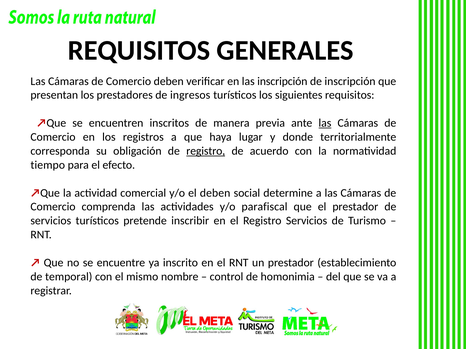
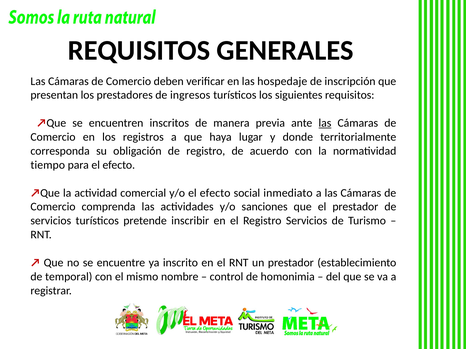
las inscripción: inscripción -> hospedaje
registro at (206, 151) underline: present -> none
y/o el deben: deben -> efecto
determine: determine -> inmediato
parafiscal: parafiscal -> sanciones
